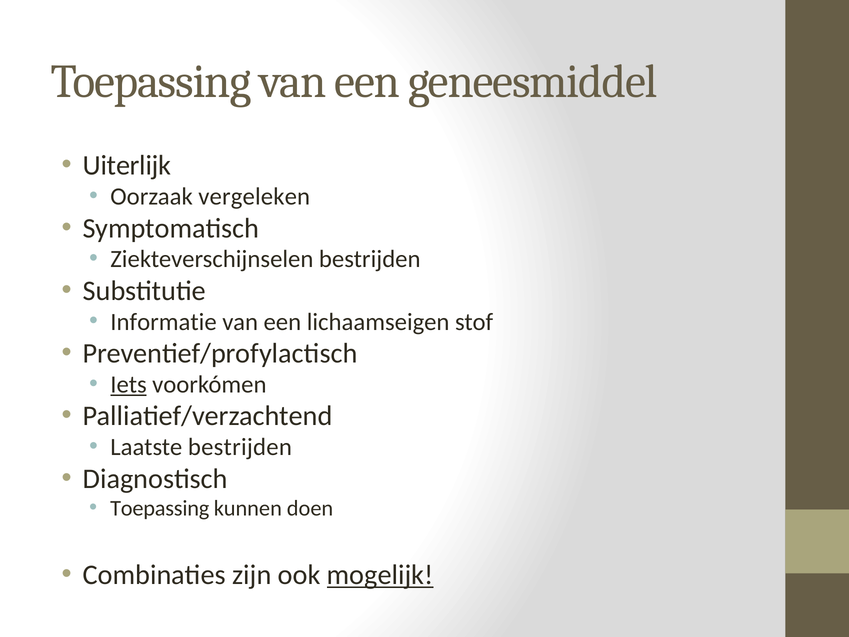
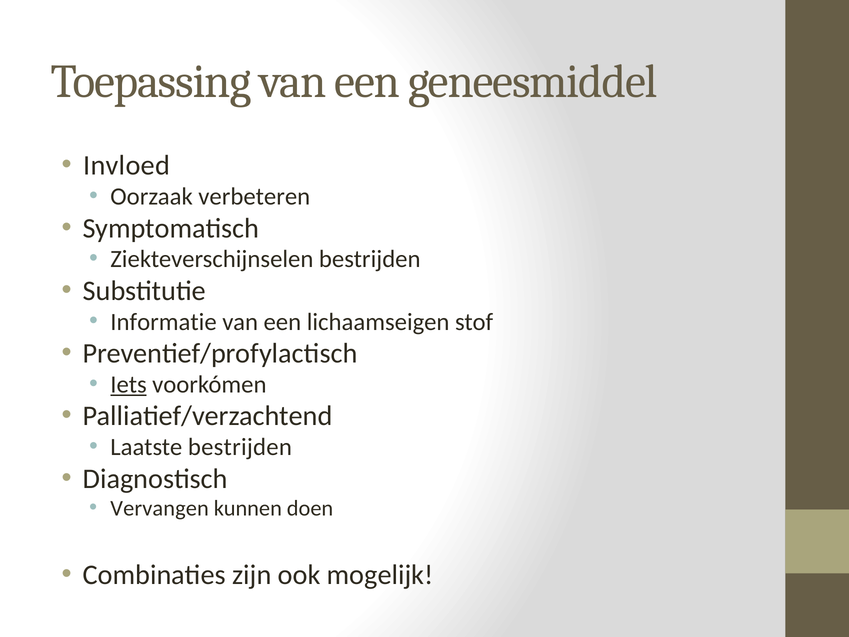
Uiterlijk: Uiterlijk -> Invloed
vergeleken: vergeleken -> verbeteren
Toepassing at (160, 508): Toepassing -> Vervangen
mogelijk underline: present -> none
